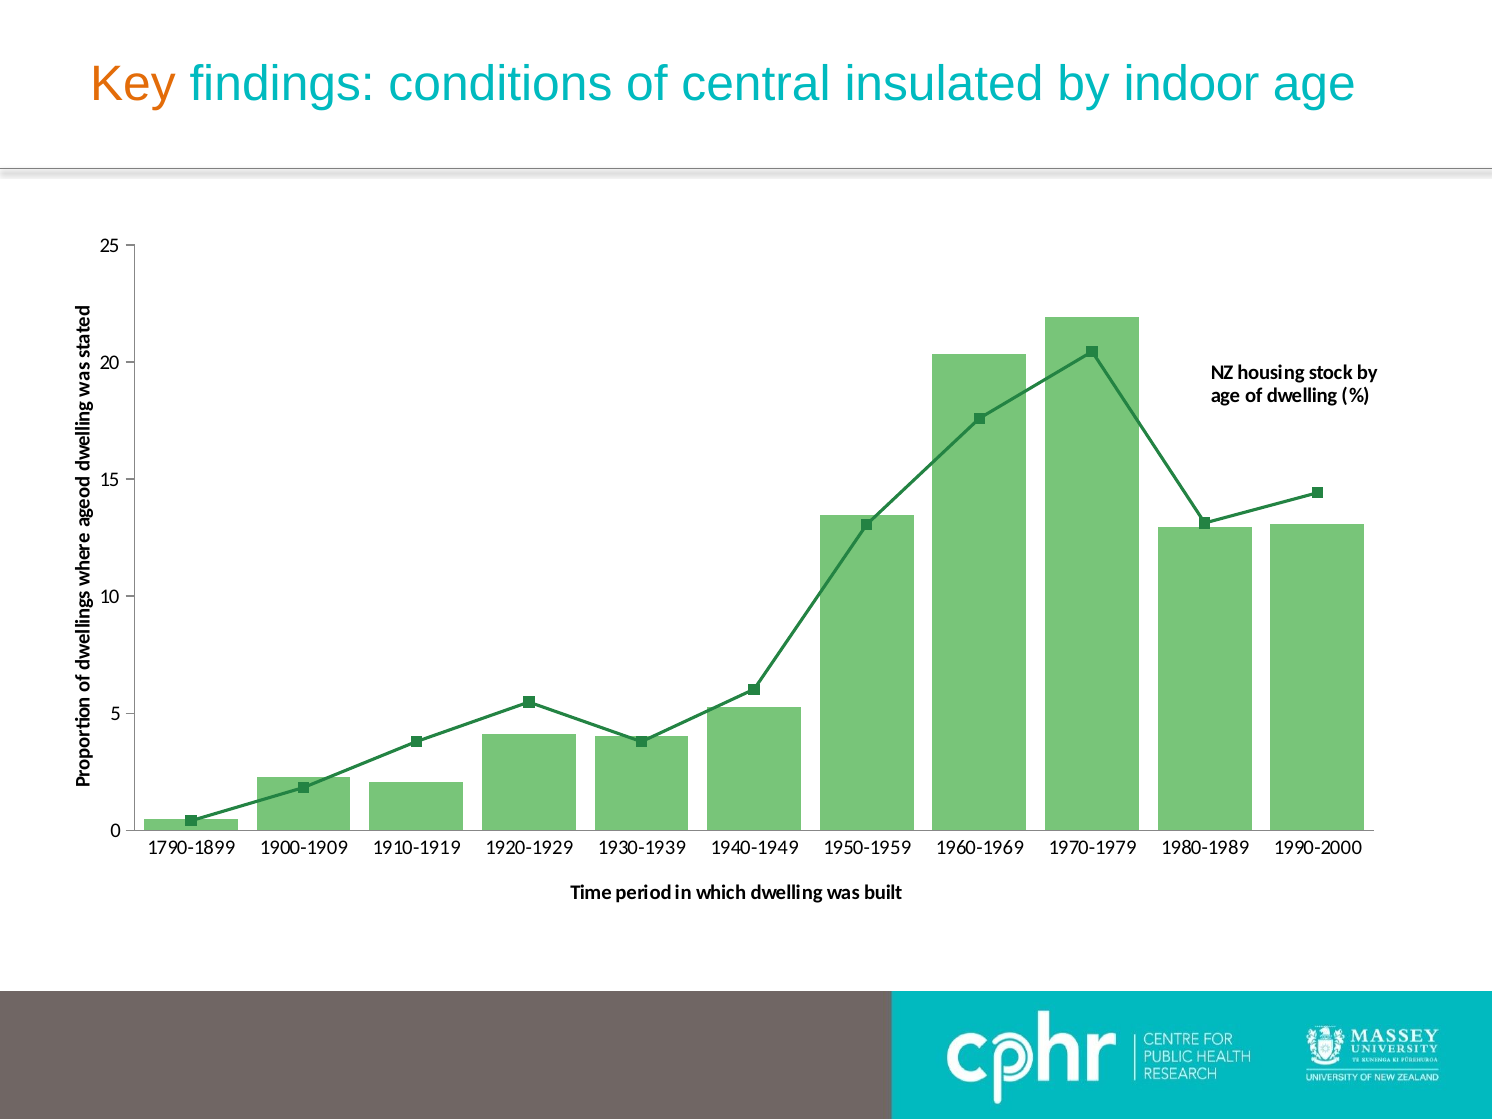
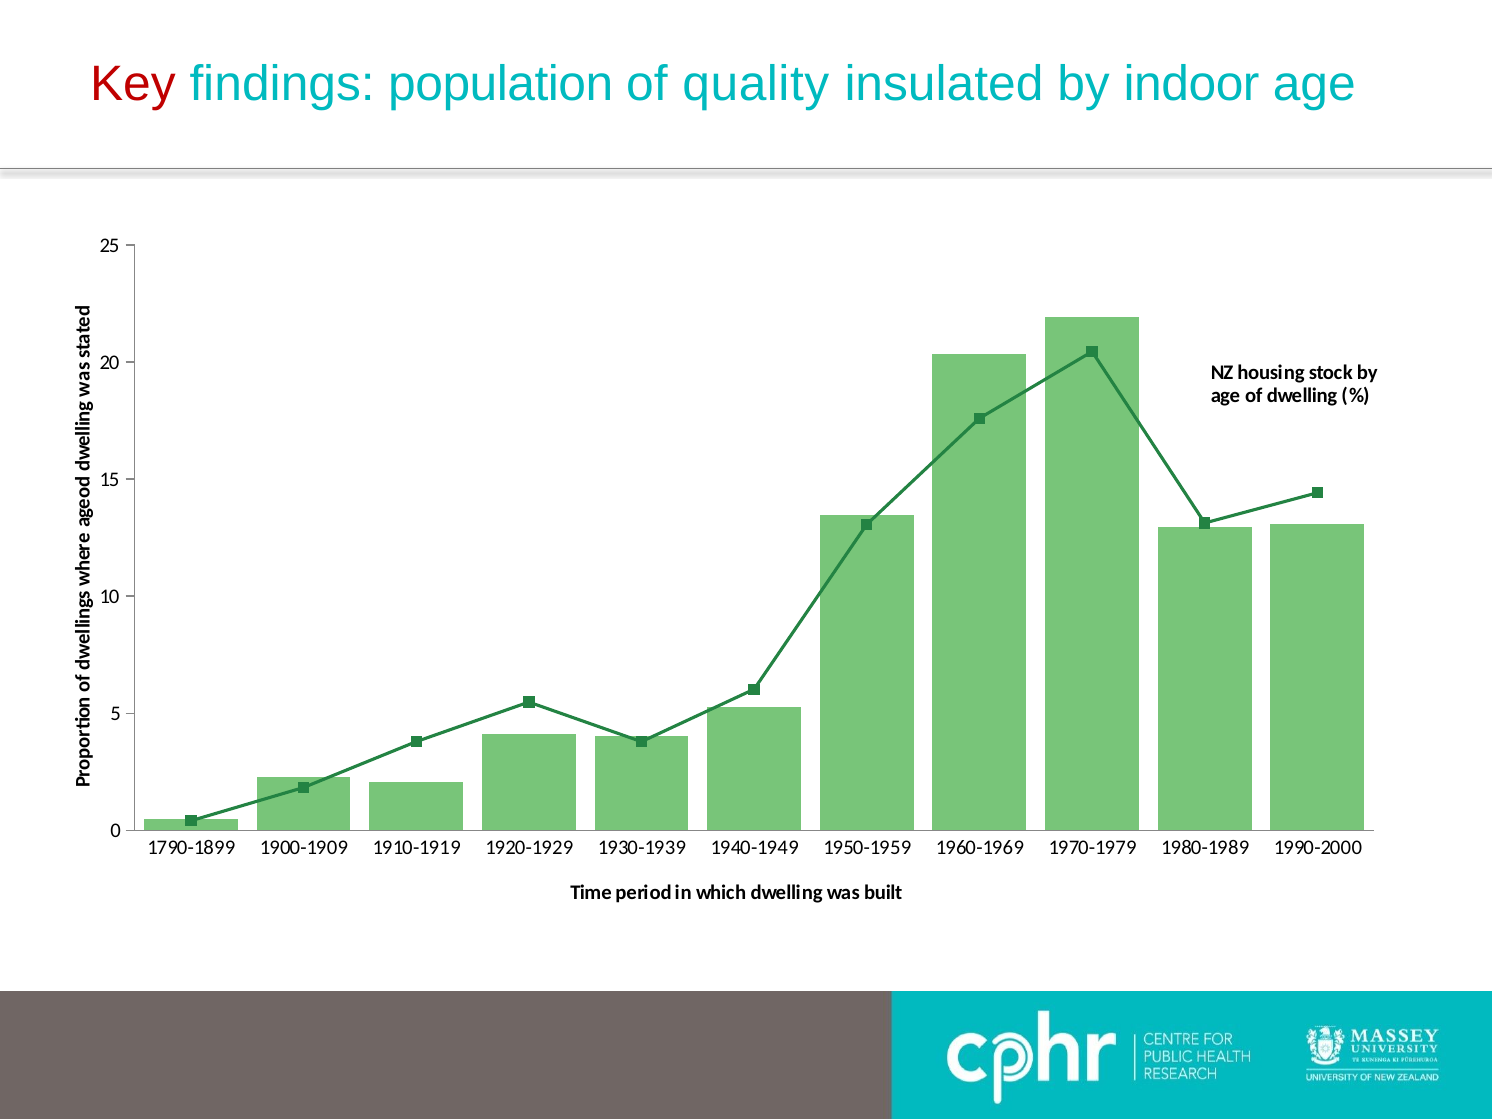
Key colour: orange -> red
conditions: conditions -> population
central: central -> quality
